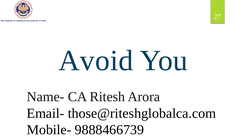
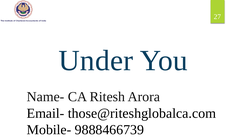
Avoid: Avoid -> Under
